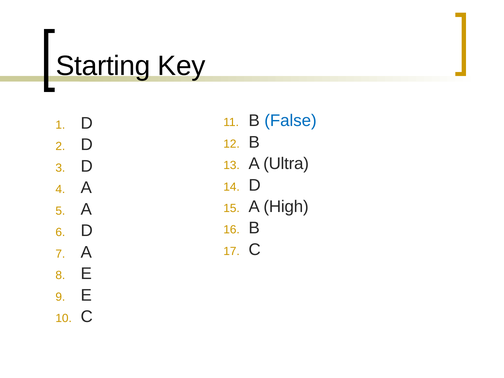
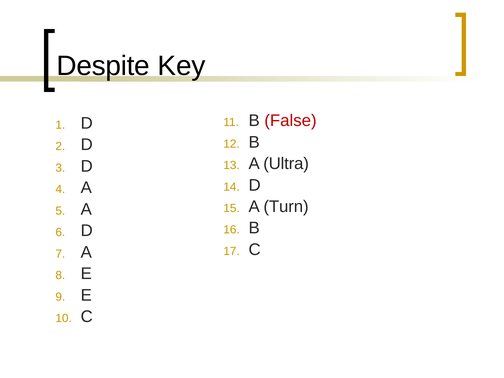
Starting: Starting -> Despite
False colour: blue -> red
High: High -> Turn
